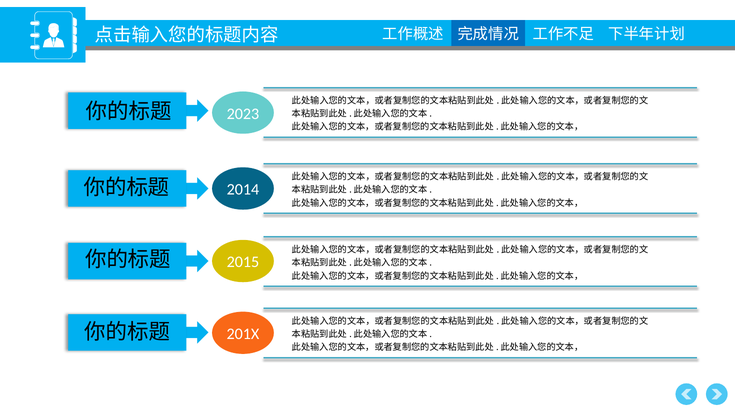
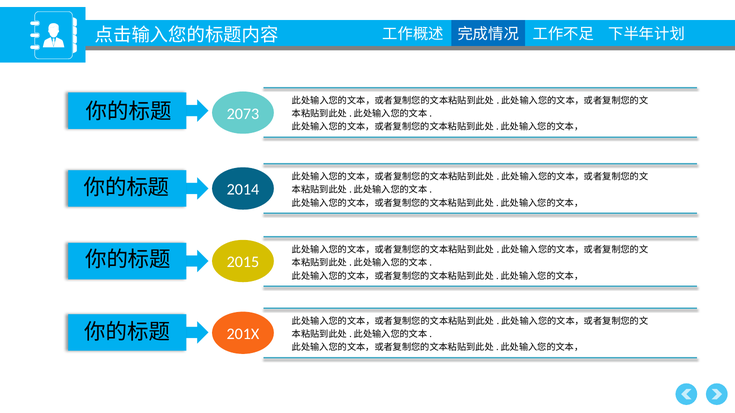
2023: 2023 -> 2073
